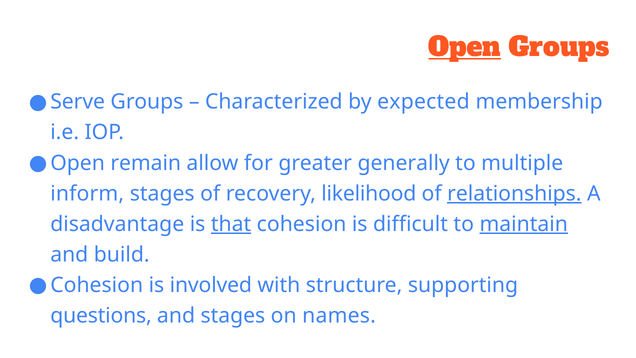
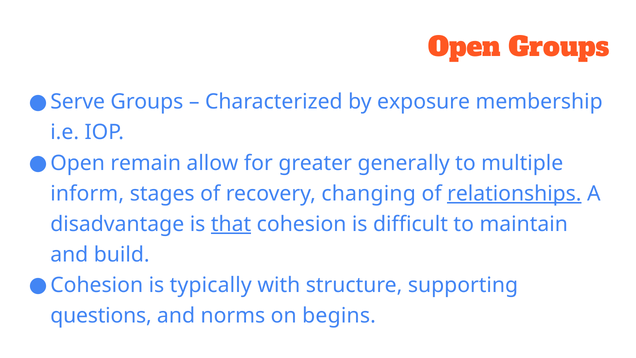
Open at (465, 47) underline: present -> none
expected: expected -> exposure
likelihood: likelihood -> changing
maintain underline: present -> none
involved: involved -> typically
and stages: stages -> norms
names: names -> begins
